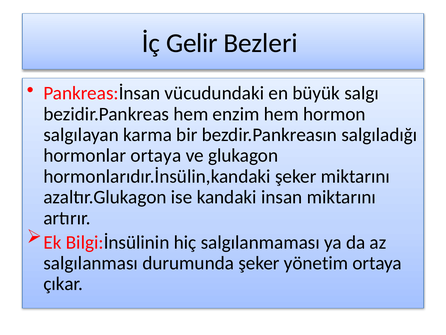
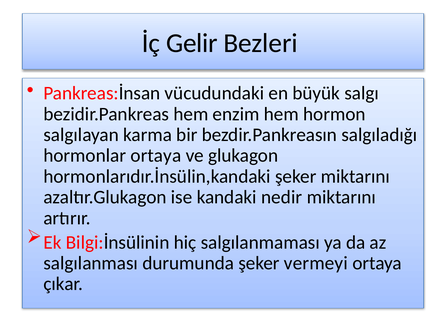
insan: insan -> nedir
yönetim: yönetim -> vermeyi
